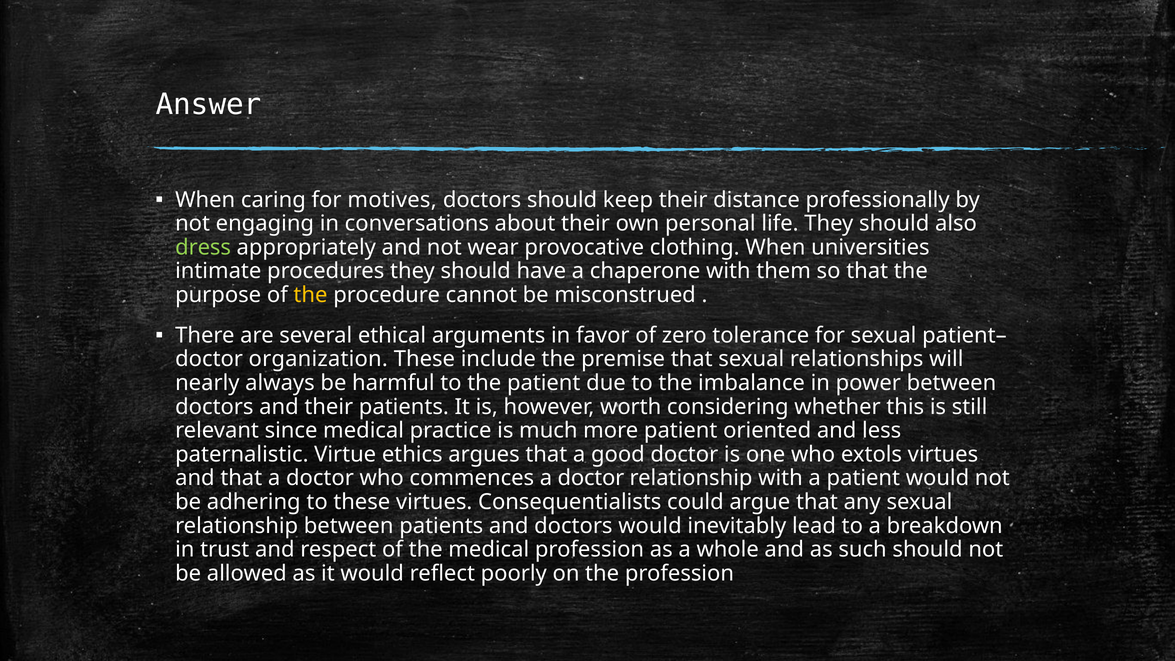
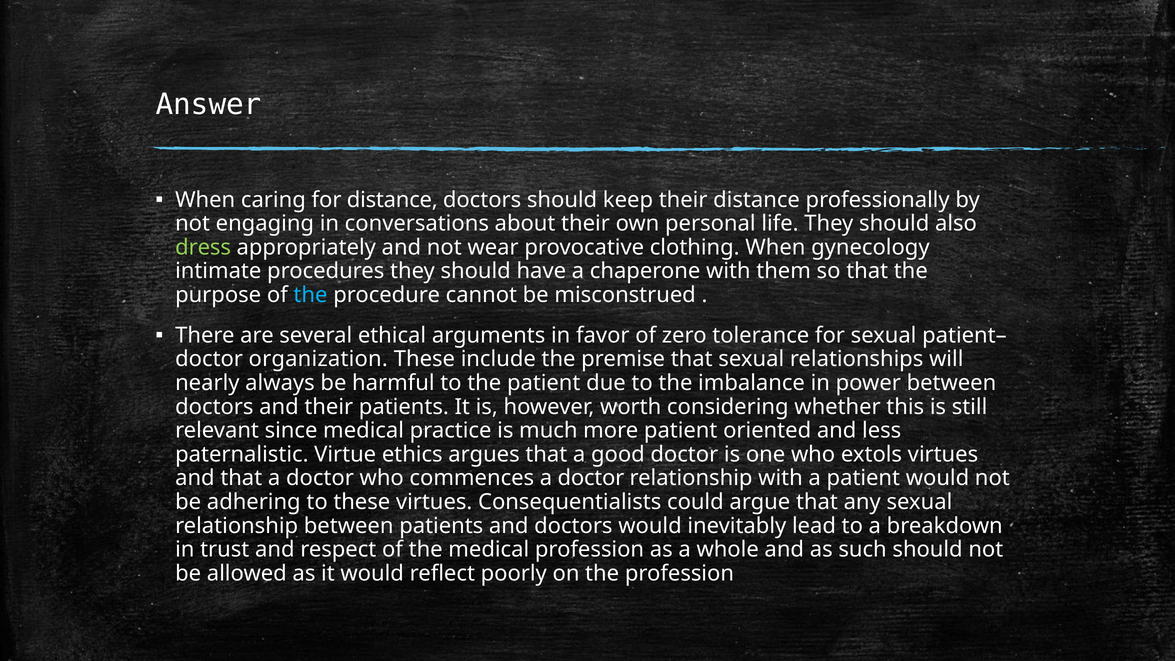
for motives: motives -> distance
universities: universities -> gynecology
the at (310, 295) colour: yellow -> light blue
